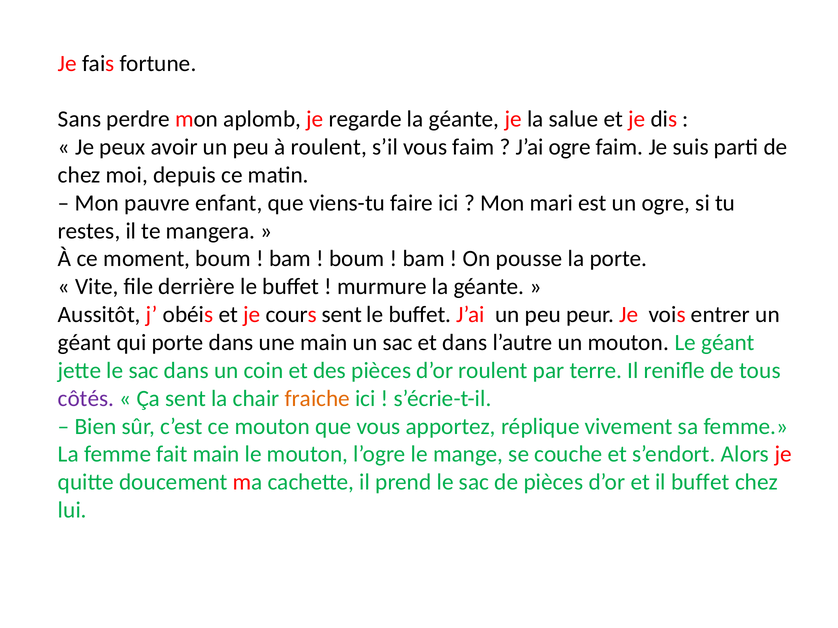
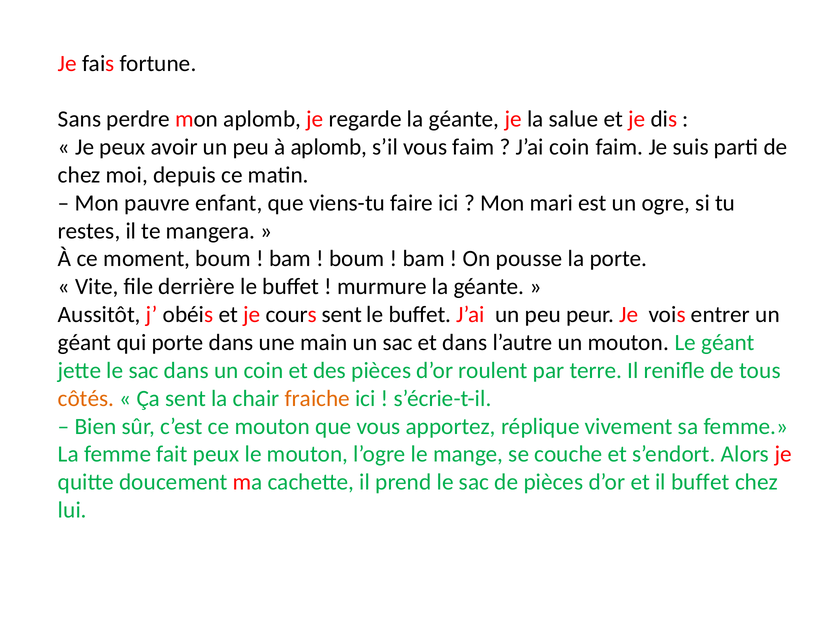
à roulent: roulent -> aplomb
J’ai ogre: ogre -> coin
côtés colour: purple -> orange
fait main: main -> peux
